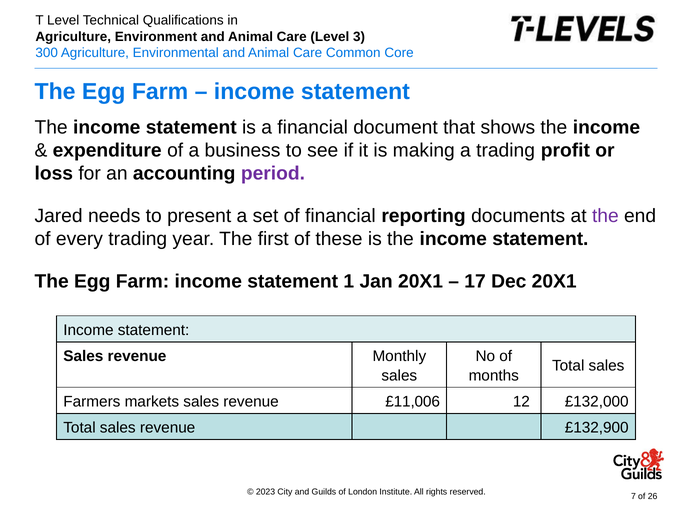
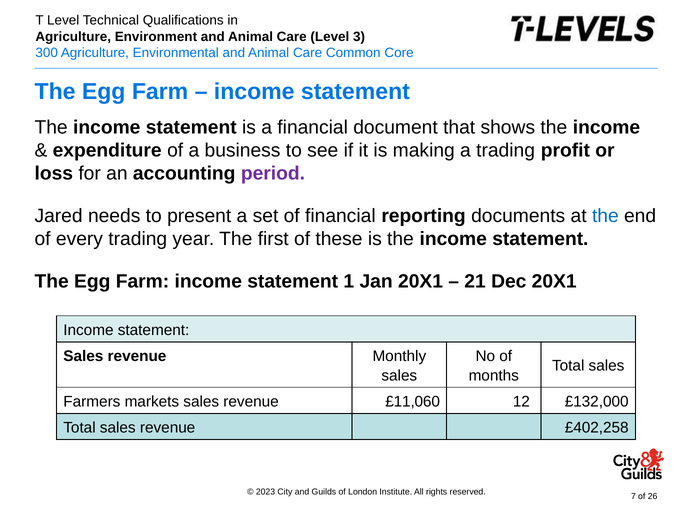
the at (605, 216) colour: purple -> blue
17: 17 -> 21
£11,006: £11,006 -> £11,060
£132,900: £132,900 -> £402,258
